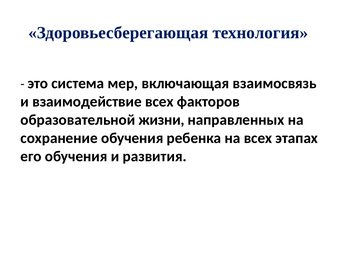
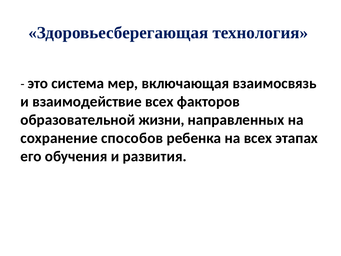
сохранение обучения: обучения -> способов
